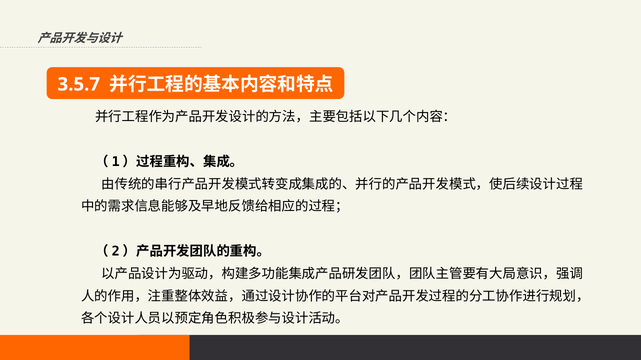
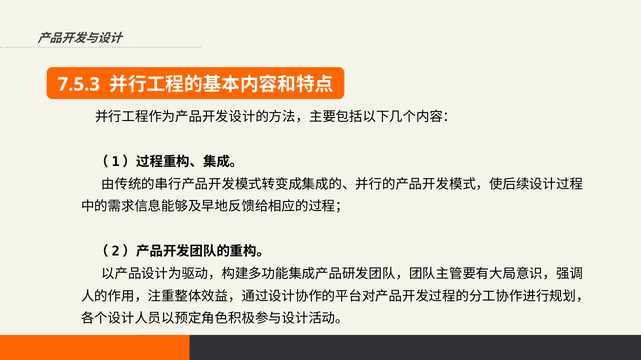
3.5.7: 3.5.7 -> 7.5.3
